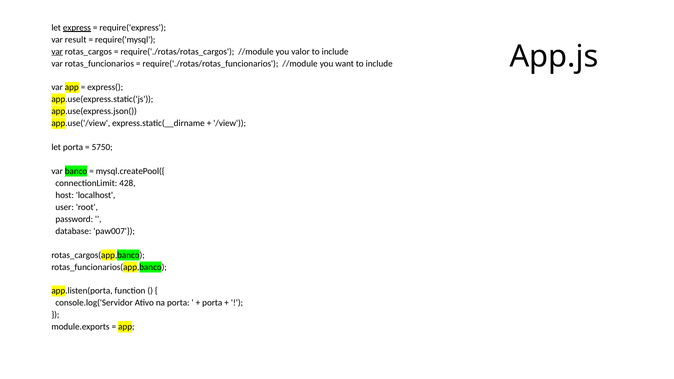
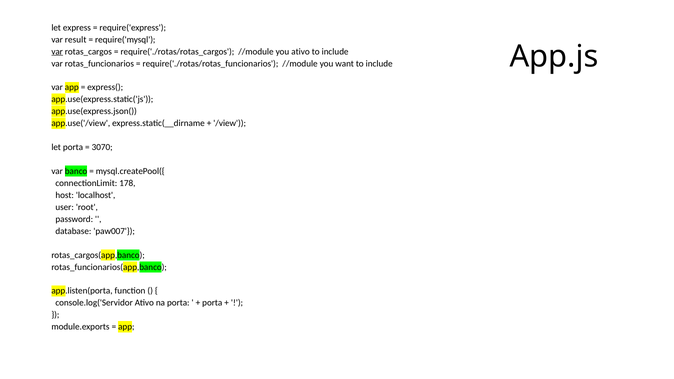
express underline: present -> none
you valor: valor -> ativo
5750: 5750 -> 3070
428: 428 -> 178
